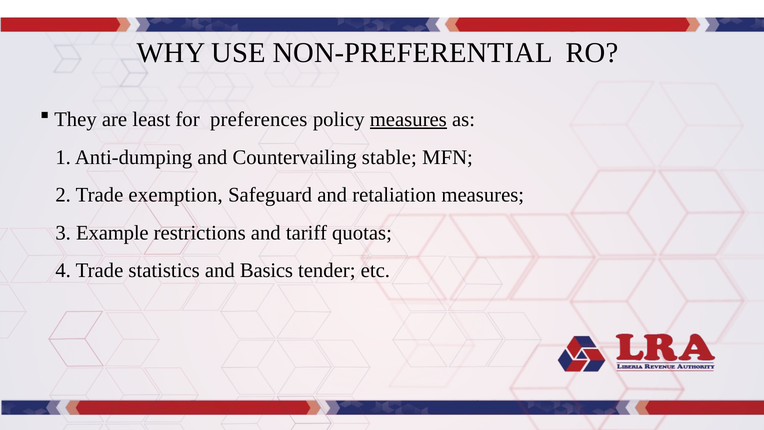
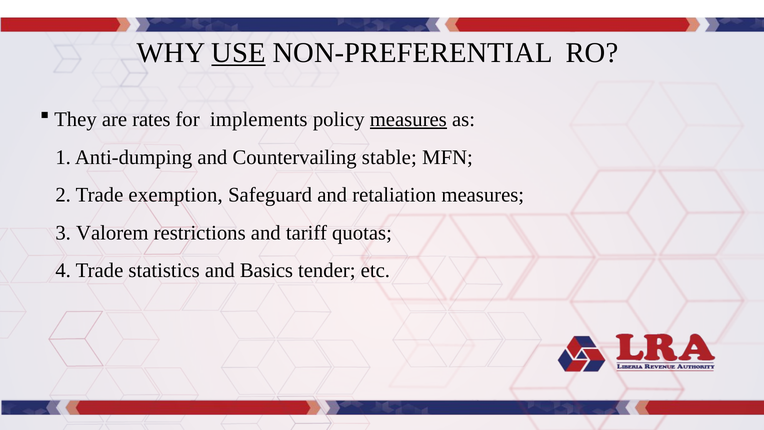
USE underline: none -> present
least: least -> rates
preferences: preferences -> implements
Example: Example -> Valorem
